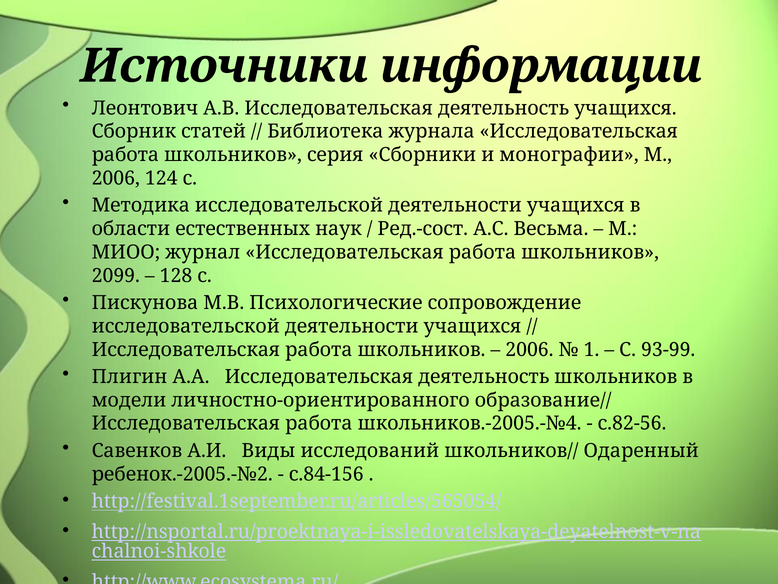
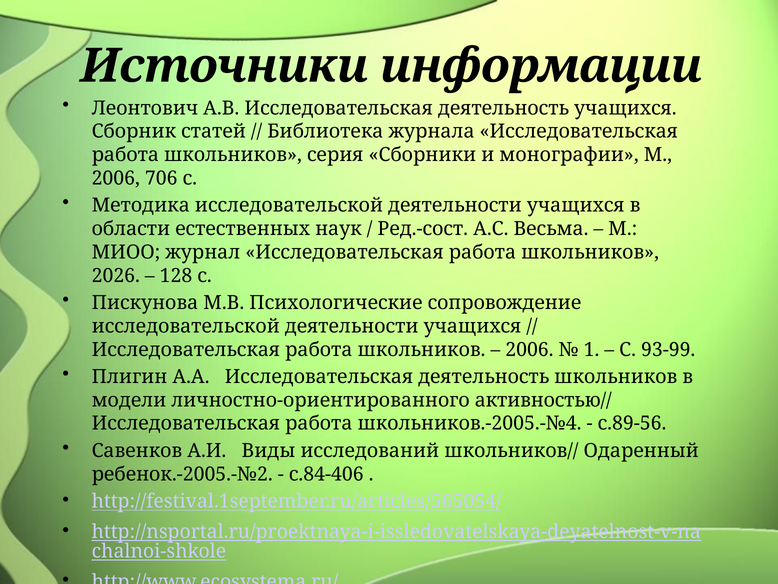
124: 124 -> 706
2099: 2099 -> 2026
образование//: образование// -> активностью//
с.82-56: с.82-56 -> с.89-56
с.84-156: с.84-156 -> с.84-406
